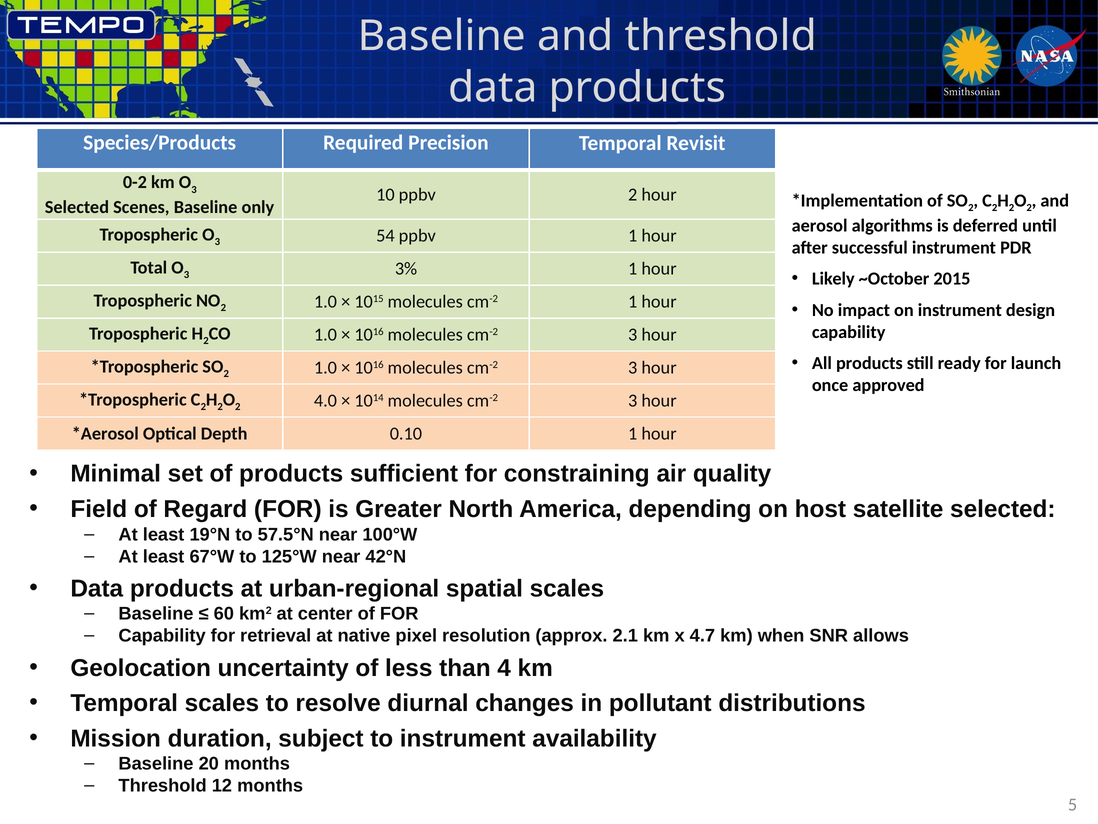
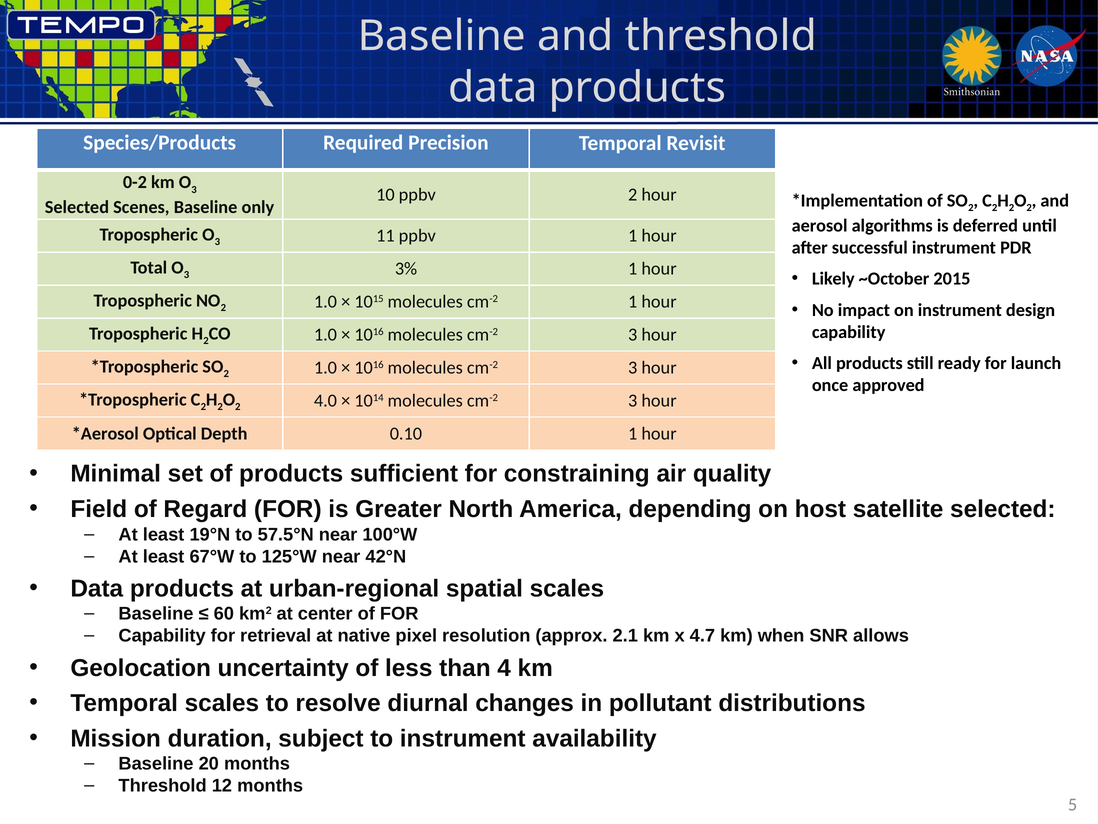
54: 54 -> 11
